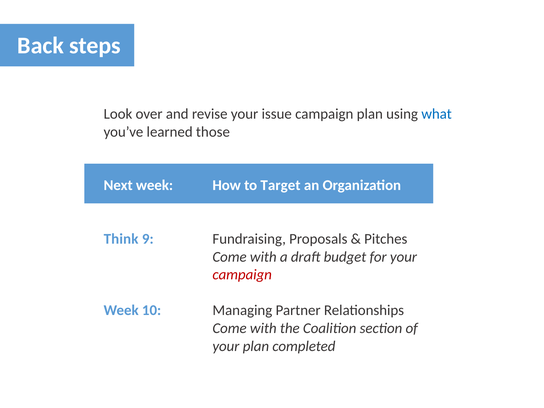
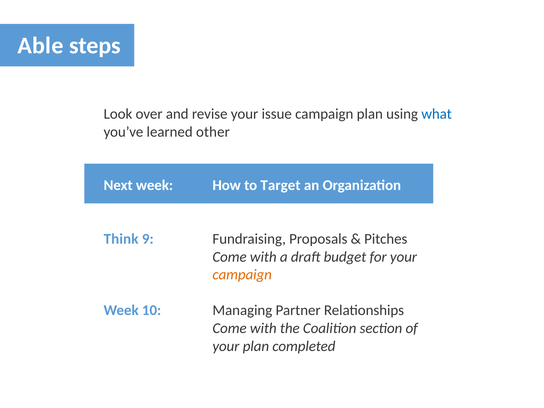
Back: Back -> Able
those: those -> other
campaign at (242, 275) colour: red -> orange
